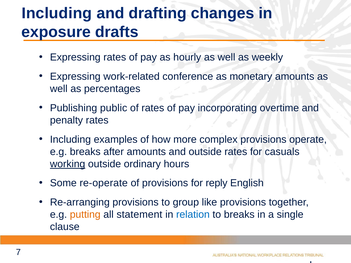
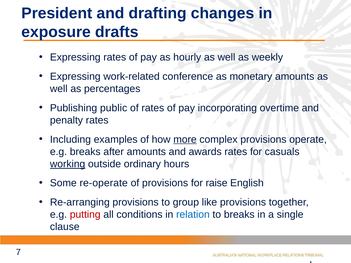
Including at (57, 13): Including -> President
more underline: none -> present
and outside: outside -> awards
reply: reply -> raise
putting colour: orange -> red
statement: statement -> conditions
